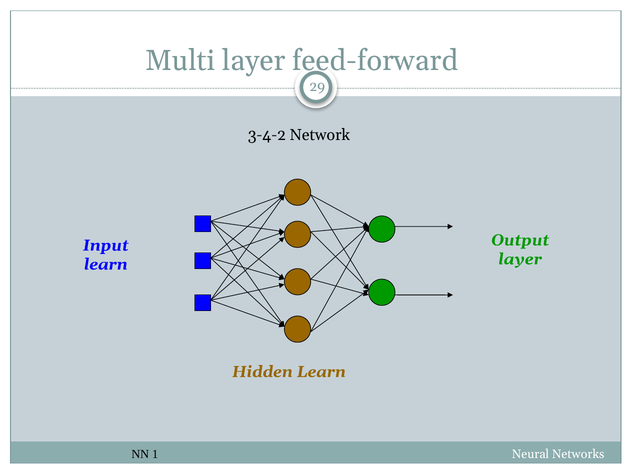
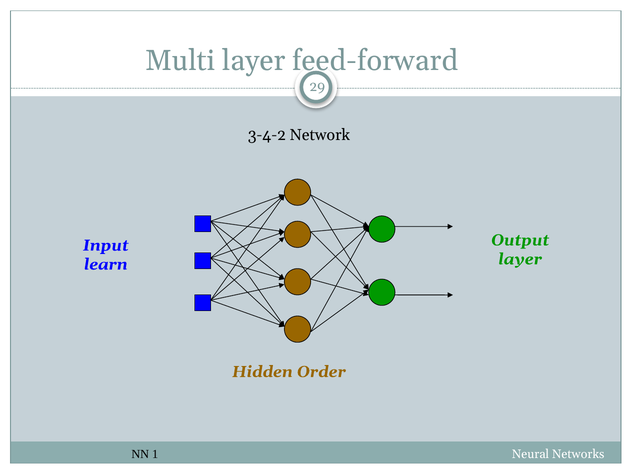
Hidden Learn: Learn -> Order
